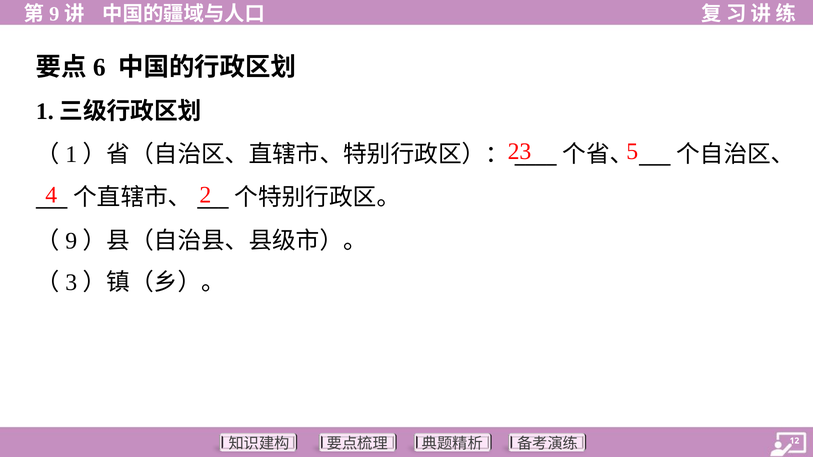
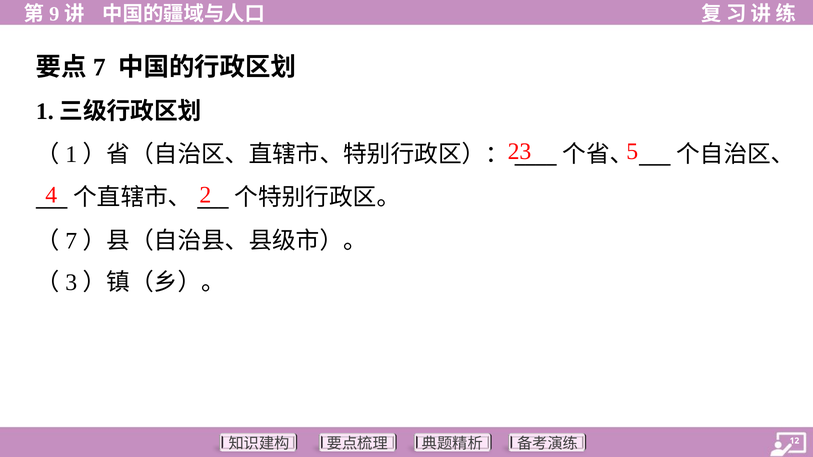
6 at (99, 68): 6 -> 7
9 at (71, 241): 9 -> 7
